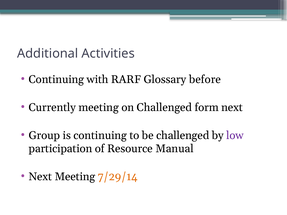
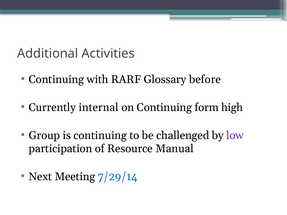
Currently meeting: meeting -> internal
on Challenged: Challenged -> Continuing
form next: next -> high
7/29/14 colour: orange -> blue
